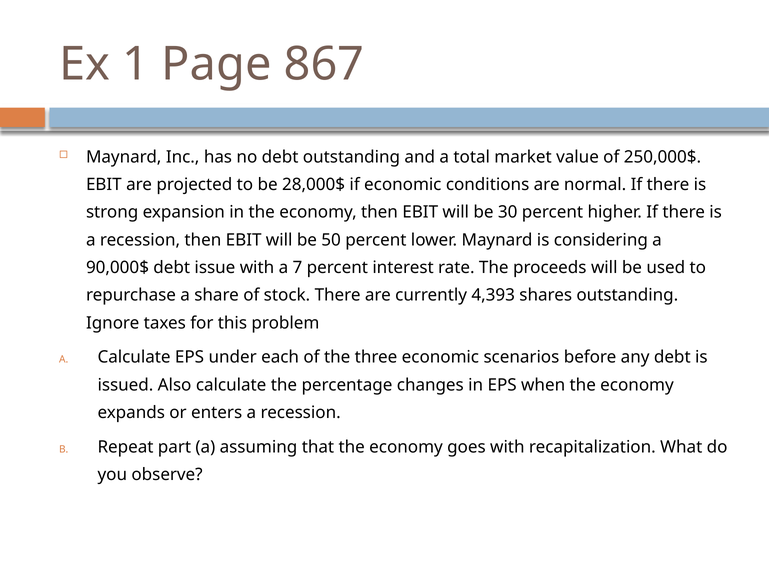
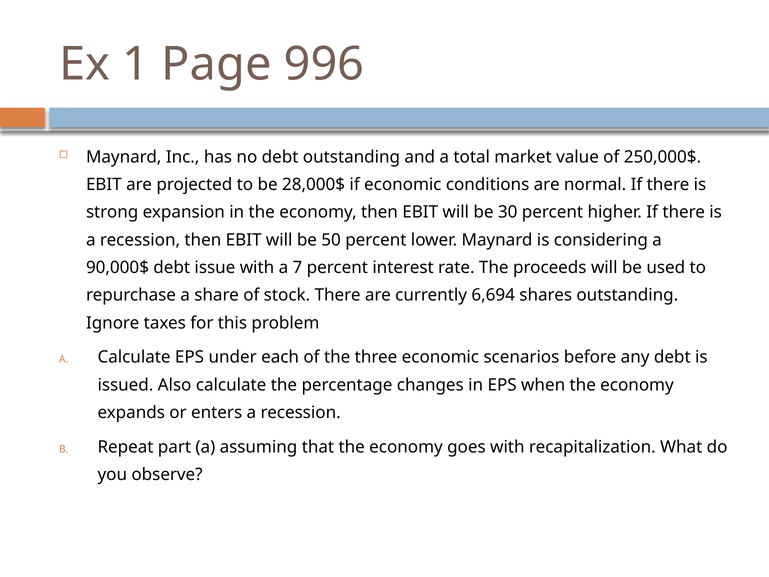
867: 867 -> 996
4,393: 4,393 -> 6,694
